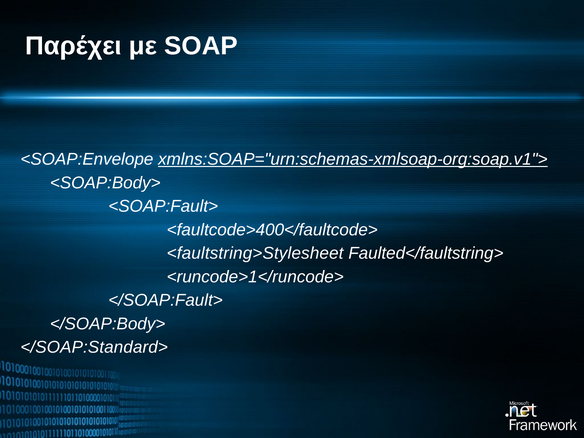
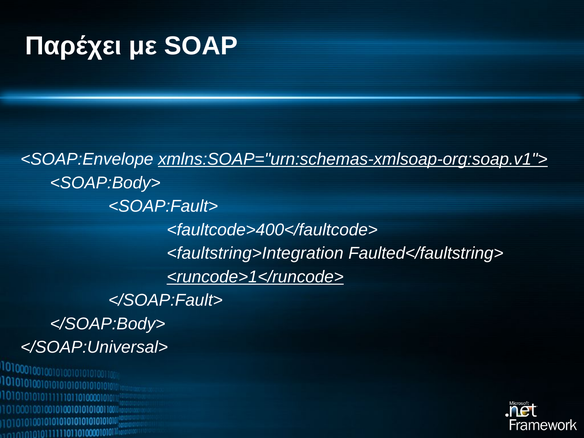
<faultstring>Stylesheet: <faultstring>Stylesheet -> <faultstring>Integration
<runcode>1</runcode> underline: none -> present
</SOAP:Standard>: </SOAP:Standard> -> </SOAP:Universal>
